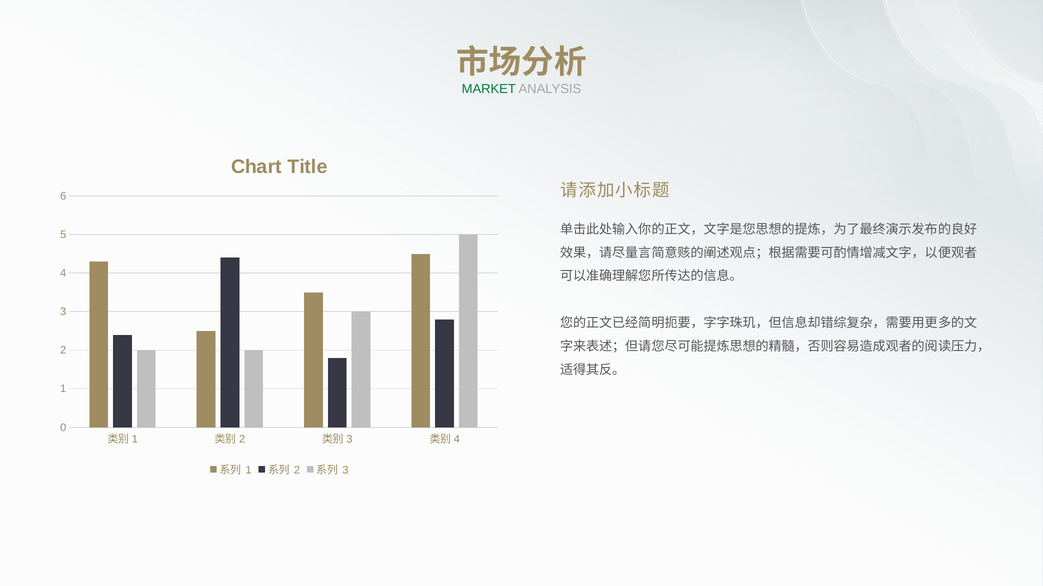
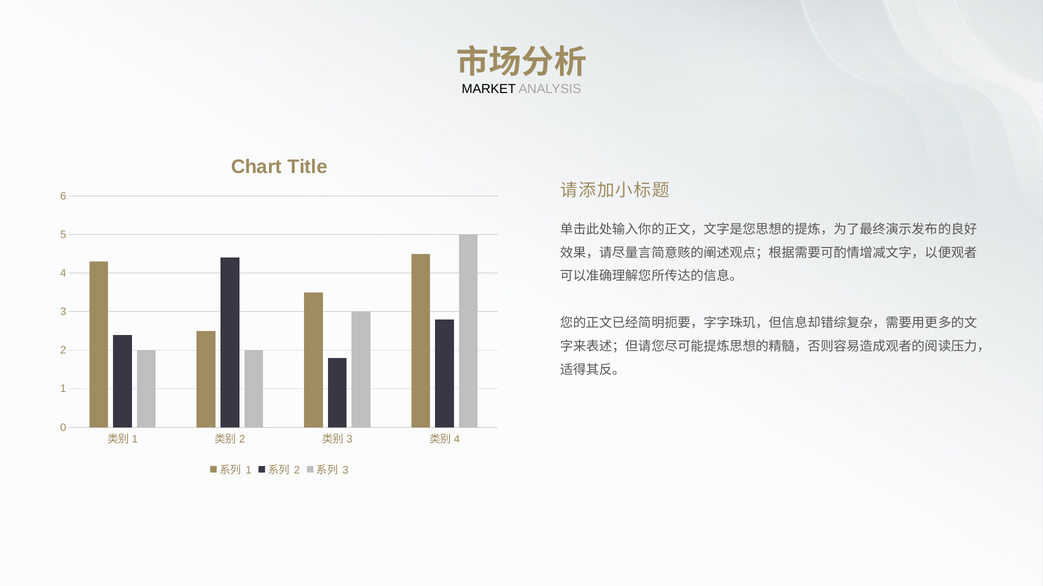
MARKET colour: green -> black
